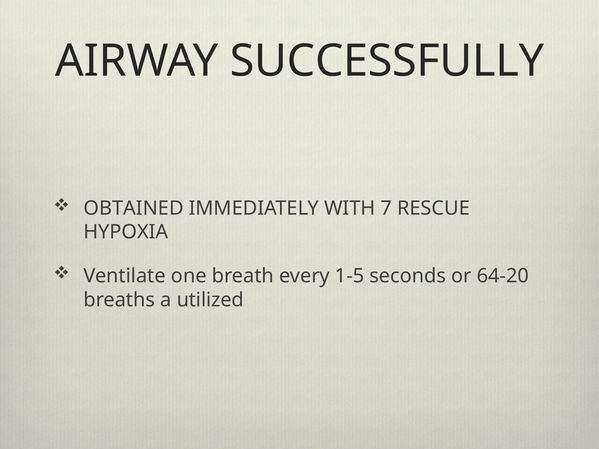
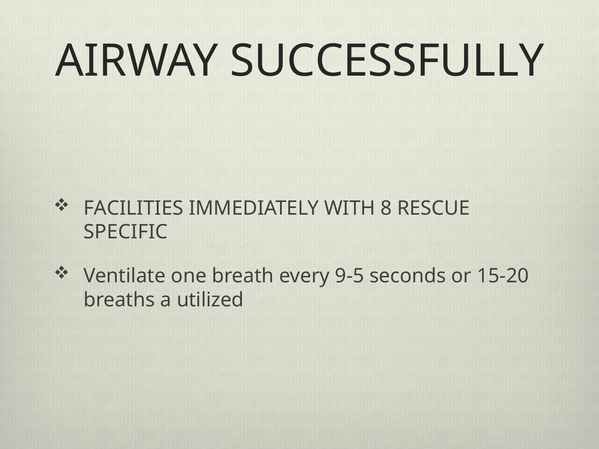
OBTAINED: OBTAINED -> FACILITIES
7: 7 -> 8
HYPOXIA: HYPOXIA -> SPECIFIC
1-5: 1-5 -> 9-5
64-20: 64-20 -> 15-20
